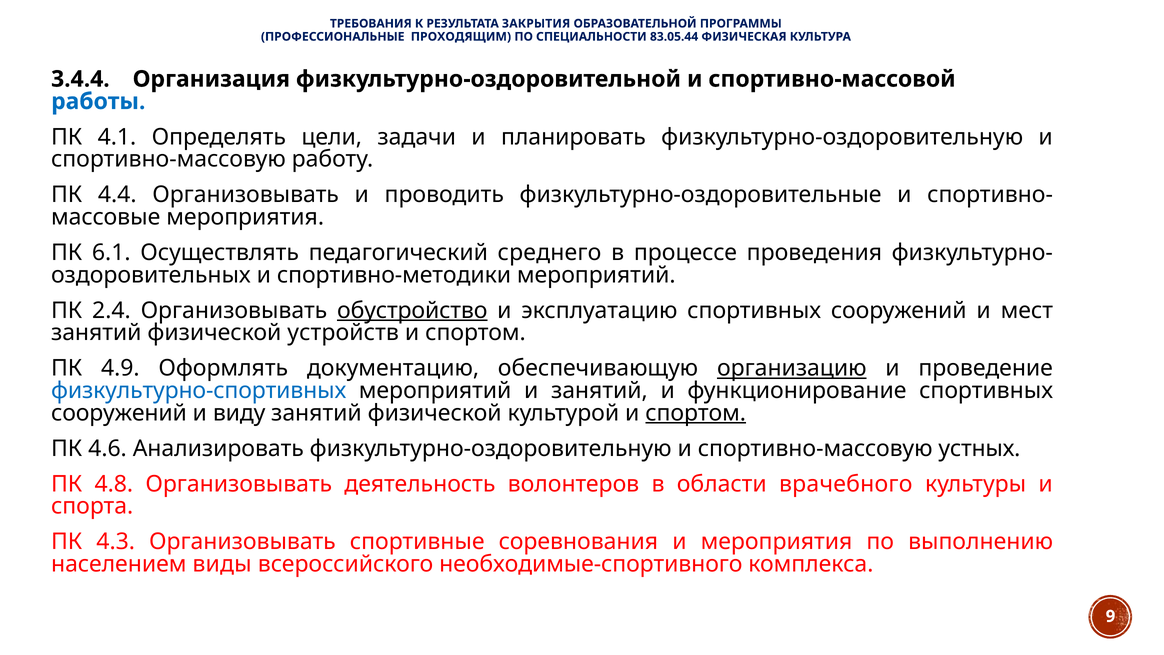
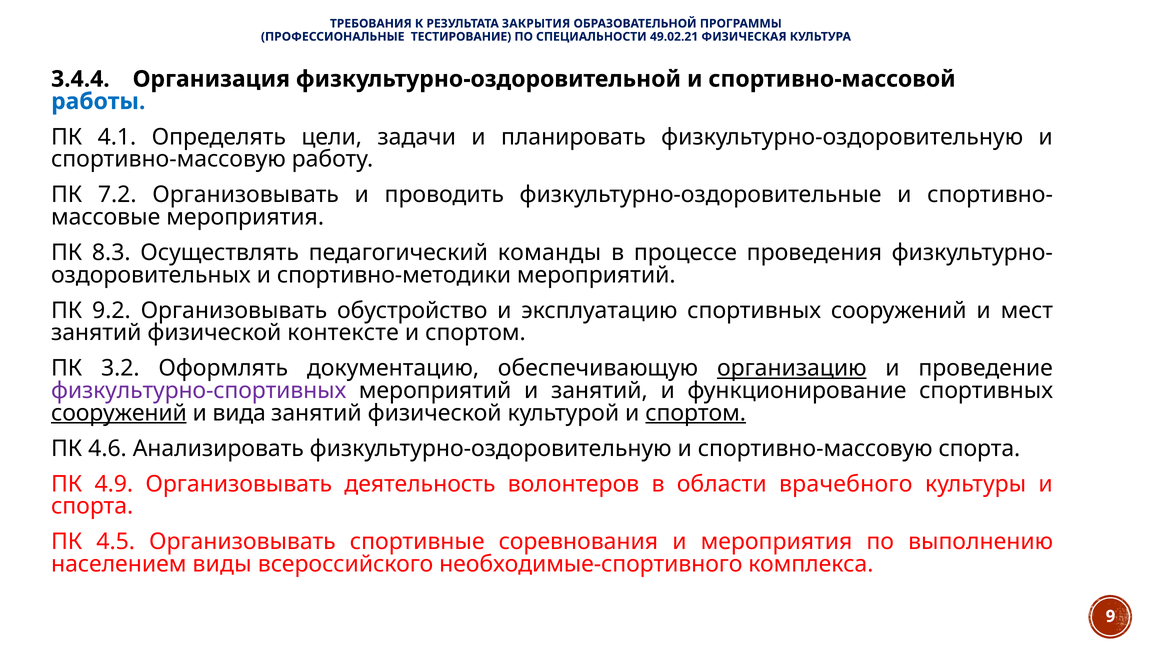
ПРОХОДЯЩИМ: ПРОХОДЯЩИМ -> ТЕСТИРОВАНИЕ
83.05.44: 83.05.44 -> 49.02.21
4.4: 4.4 -> 7.2
6.1: 6.1 -> 8.3
среднего: среднего -> команды
2.4: 2.4 -> 9.2
обустройство underline: present -> none
устройств: устройств -> контексте
4.9: 4.9 -> 3.2
физкультурно-спортивных colour: blue -> purple
сооружений at (119, 413) underline: none -> present
виду: виду -> вида
спортивно-массовую устных: устных -> спорта
4.8: 4.8 -> 4.9
4.3: 4.3 -> 4.5
